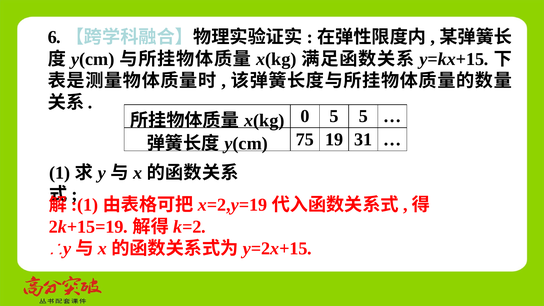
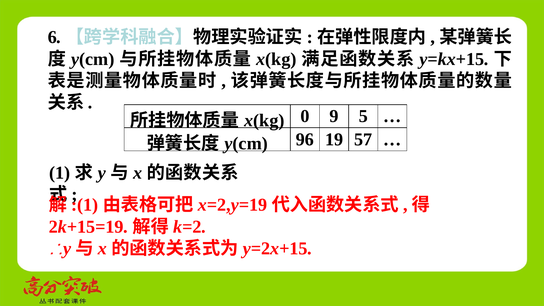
0 5: 5 -> 9
75: 75 -> 96
31: 31 -> 57
